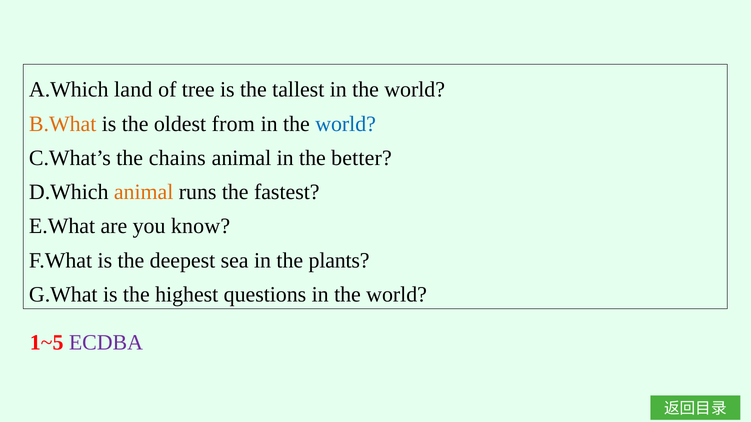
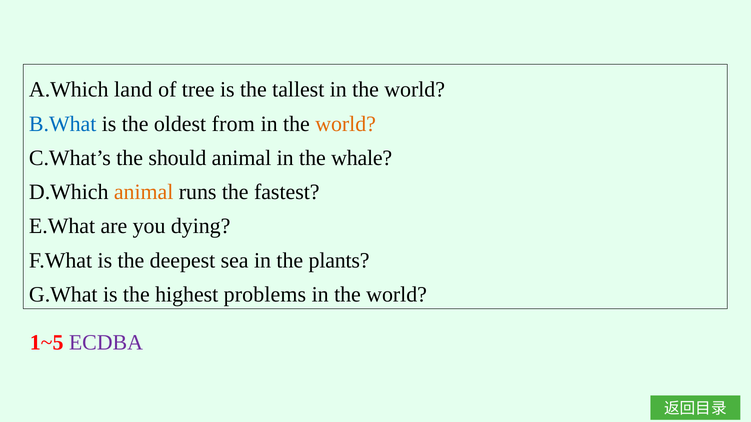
B.What colour: orange -> blue
world at (346, 124) colour: blue -> orange
chains: chains -> should
better: better -> whale
know: know -> dying
questions: questions -> problems
